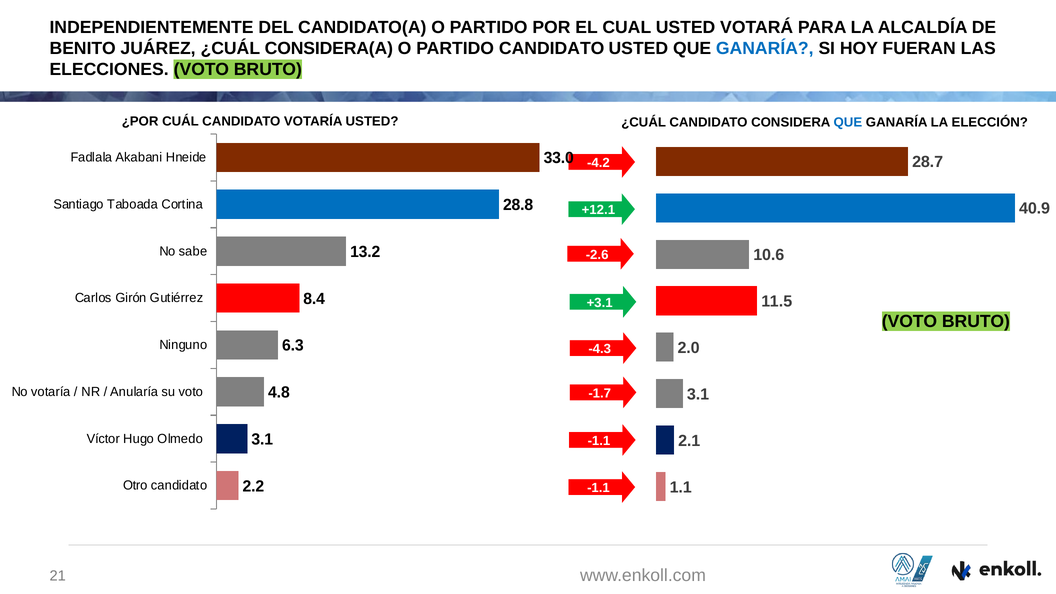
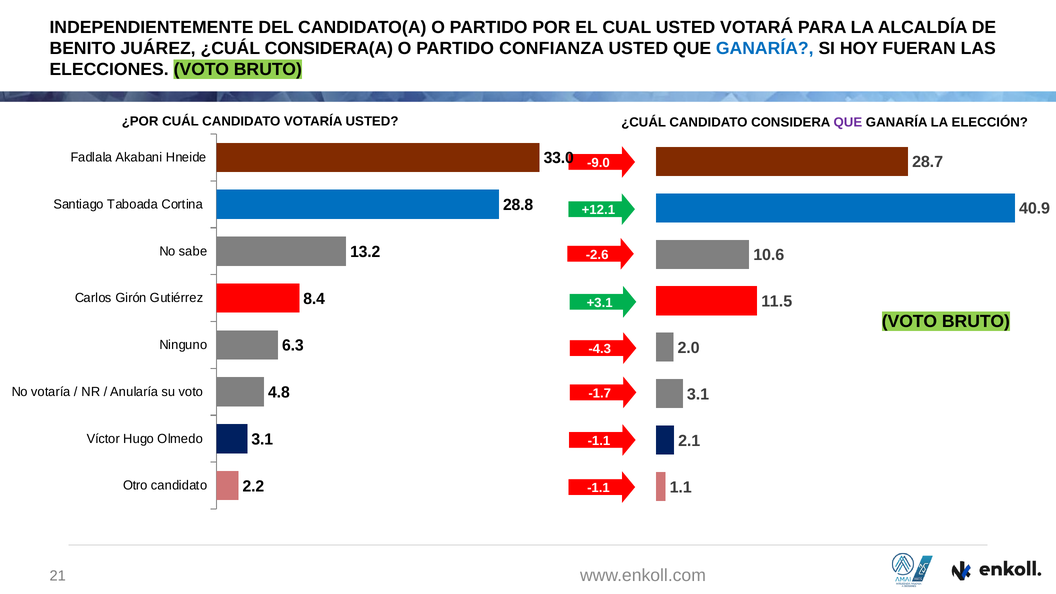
PARTIDO CANDIDATO: CANDIDATO -> CONFIANZA
QUE at (848, 122) colour: blue -> purple
-4.2: -4.2 -> -9.0
